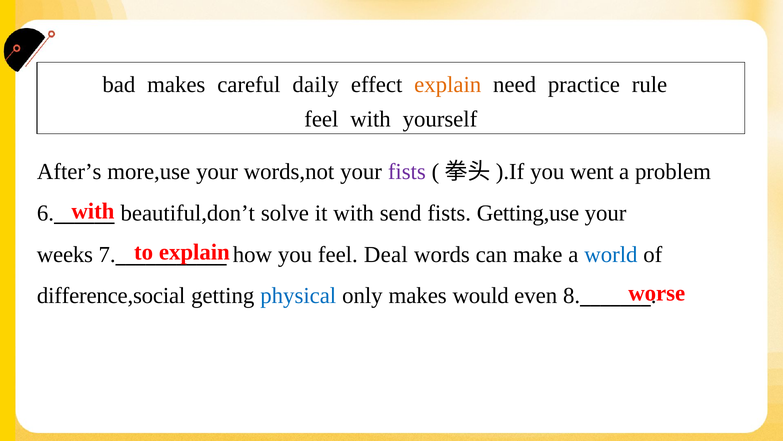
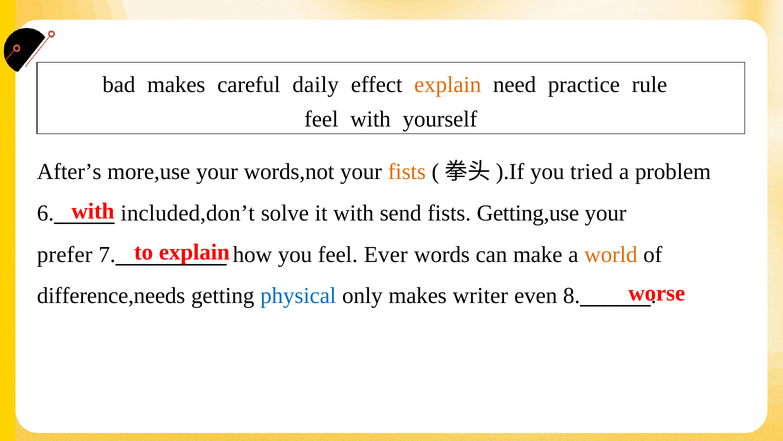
fists at (407, 171) colour: purple -> orange
went: went -> tried
beautiful,don’t: beautiful,don’t -> included,don’t
weeks: weeks -> prefer
Deal: Deal -> Ever
world colour: blue -> orange
difference,social: difference,social -> difference,needs
would: would -> writer
